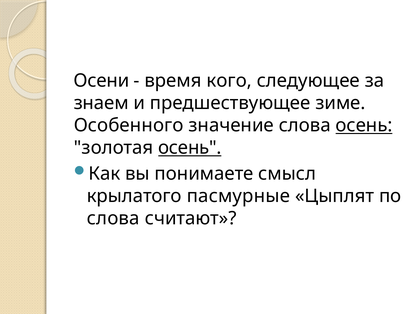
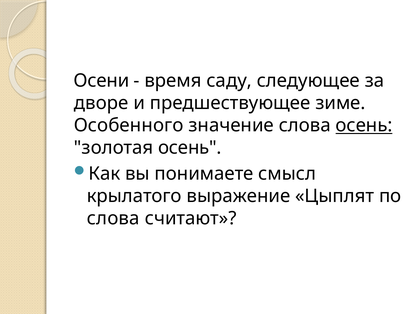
кого: кого -> саду
знаем: знаем -> дворе
осень at (190, 148) underline: present -> none
пасмурные: пасмурные -> выражение
